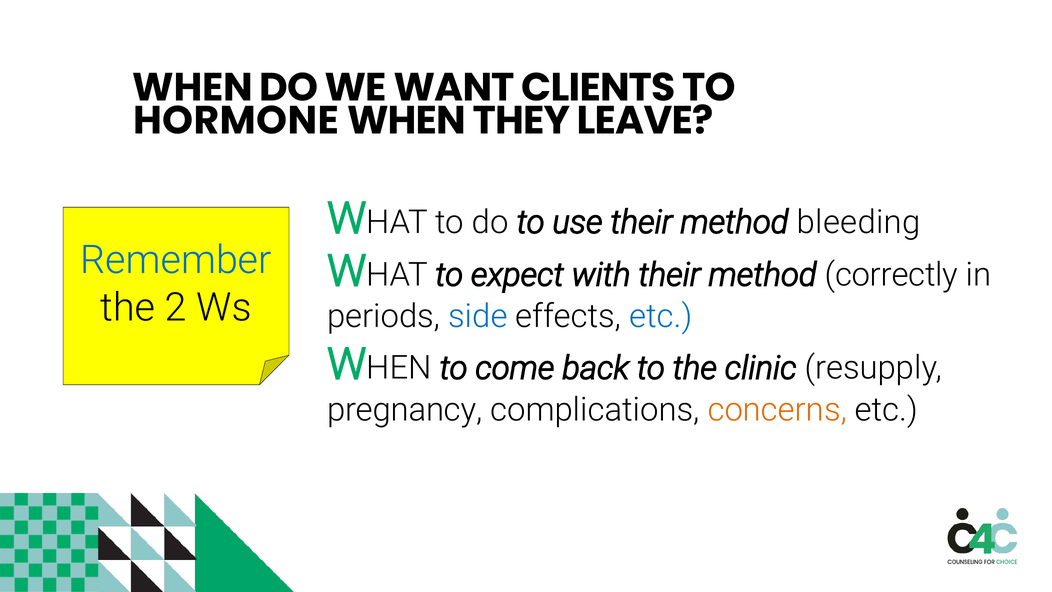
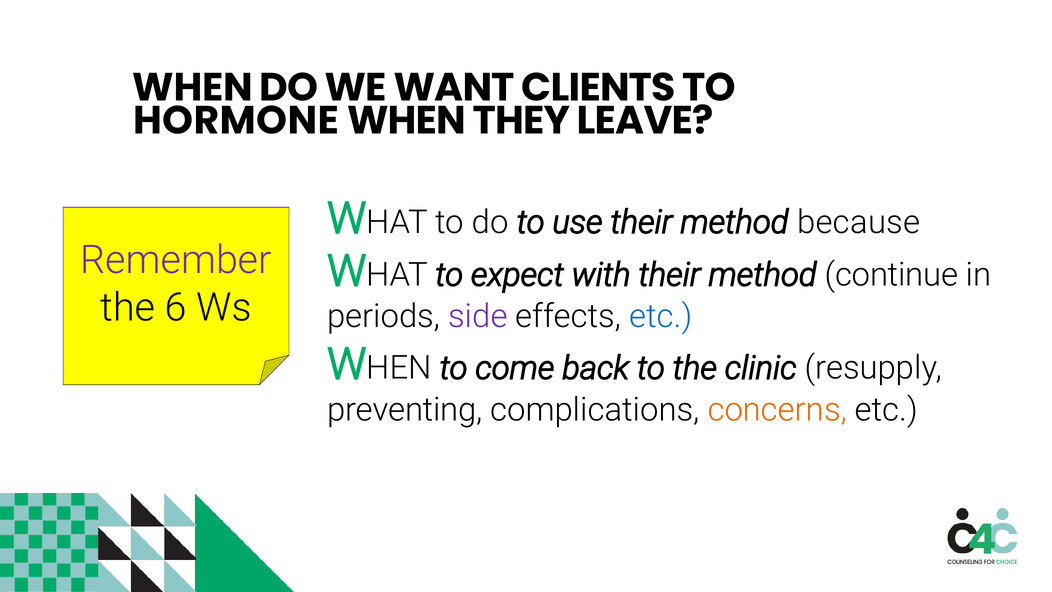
bleeding: bleeding -> because
Remember colour: blue -> purple
correctly: correctly -> continue
2: 2 -> 6
side colour: blue -> purple
pregnancy: pregnancy -> preventing
